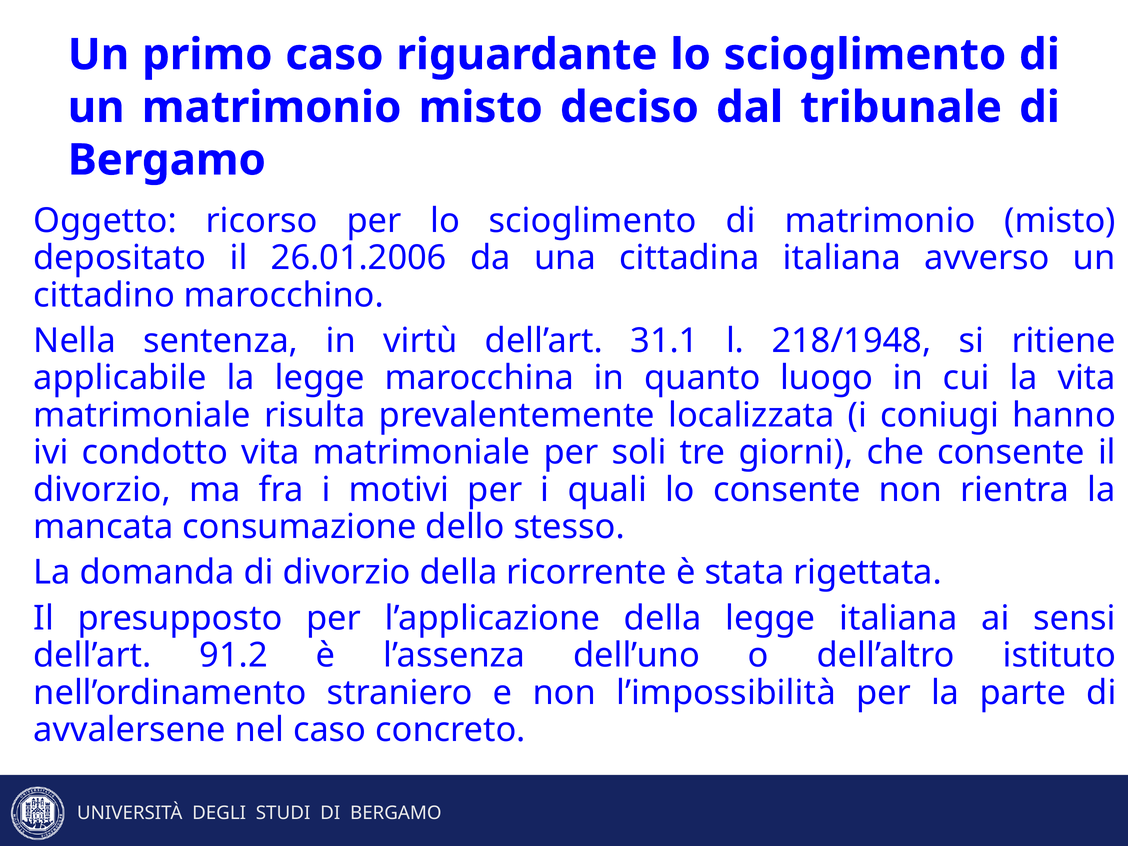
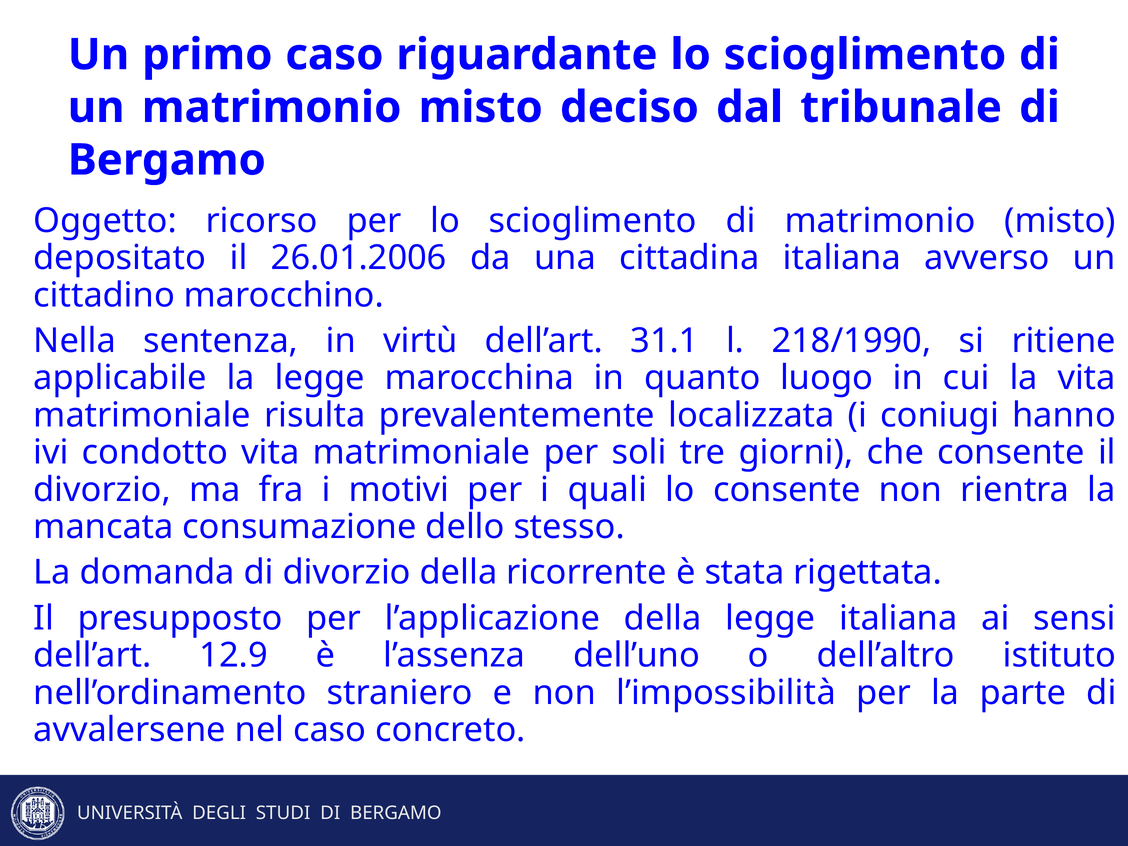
218/1948: 218/1948 -> 218/1990
91.2: 91.2 -> 12.9
